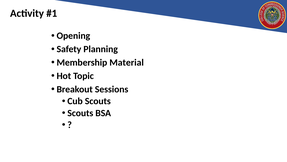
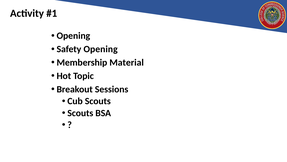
Safety Planning: Planning -> Opening
